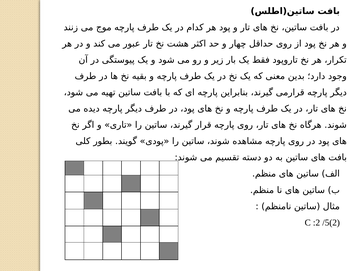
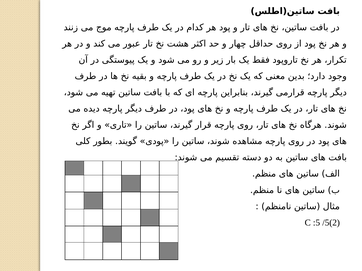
:2: :2 -> :5
